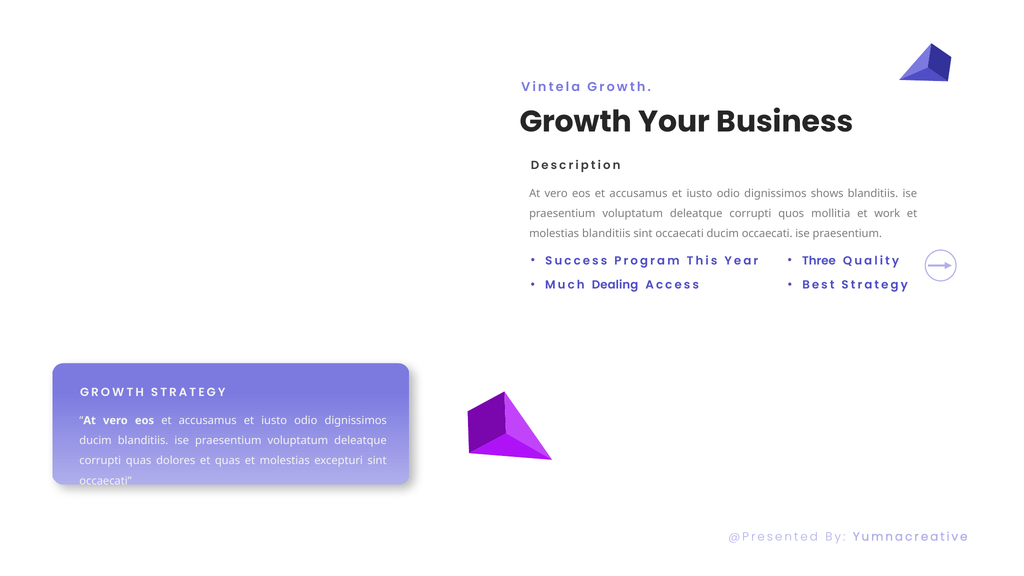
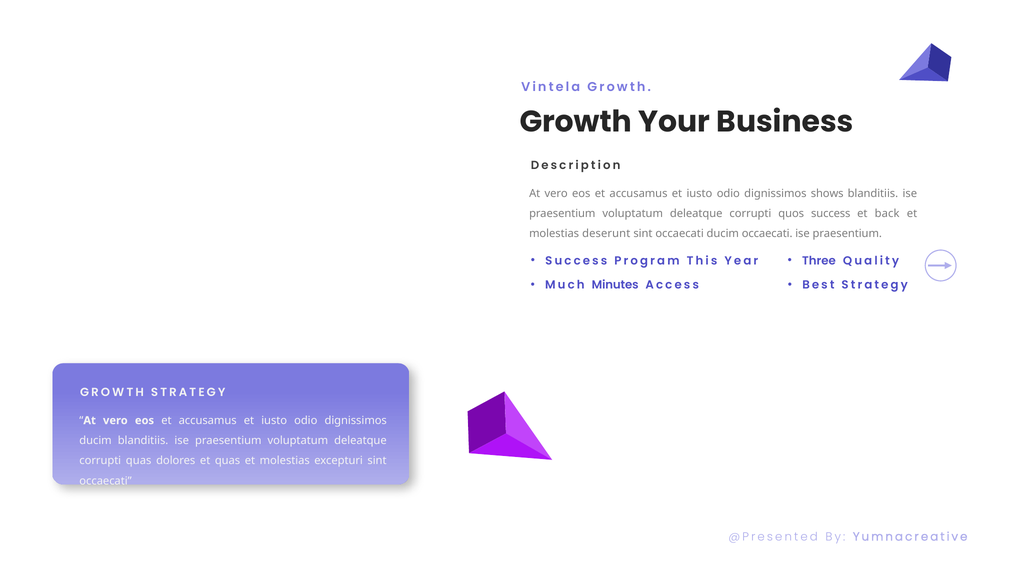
quos mollitia: mollitia -> success
work: work -> back
molestias blanditiis: blanditiis -> deserunt
Dealing: Dealing -> Minutes
